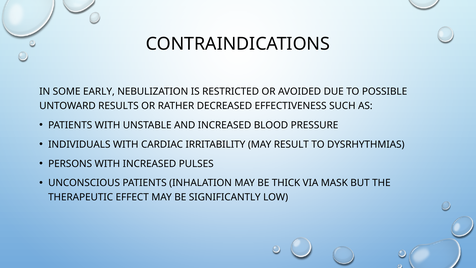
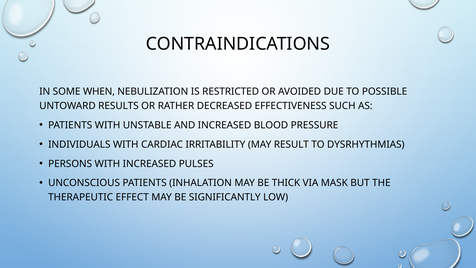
EARLY: EARLY -> WHEN
